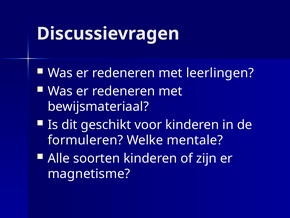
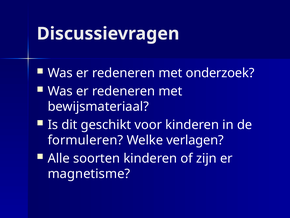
leerlingen: leerlingen -> onderzoek
mentale: mentale -> verlagen
